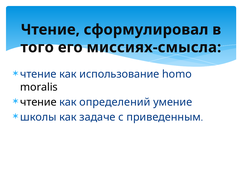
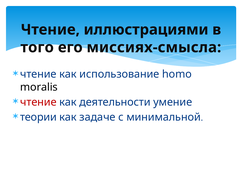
сформулировал: сформулировал -> иллюстрациями
чтение at (38, 102) colour: black -> red
определений: определений -> деятельности
школы: школы -> теории
приведенным: приведенным -> минимальной
